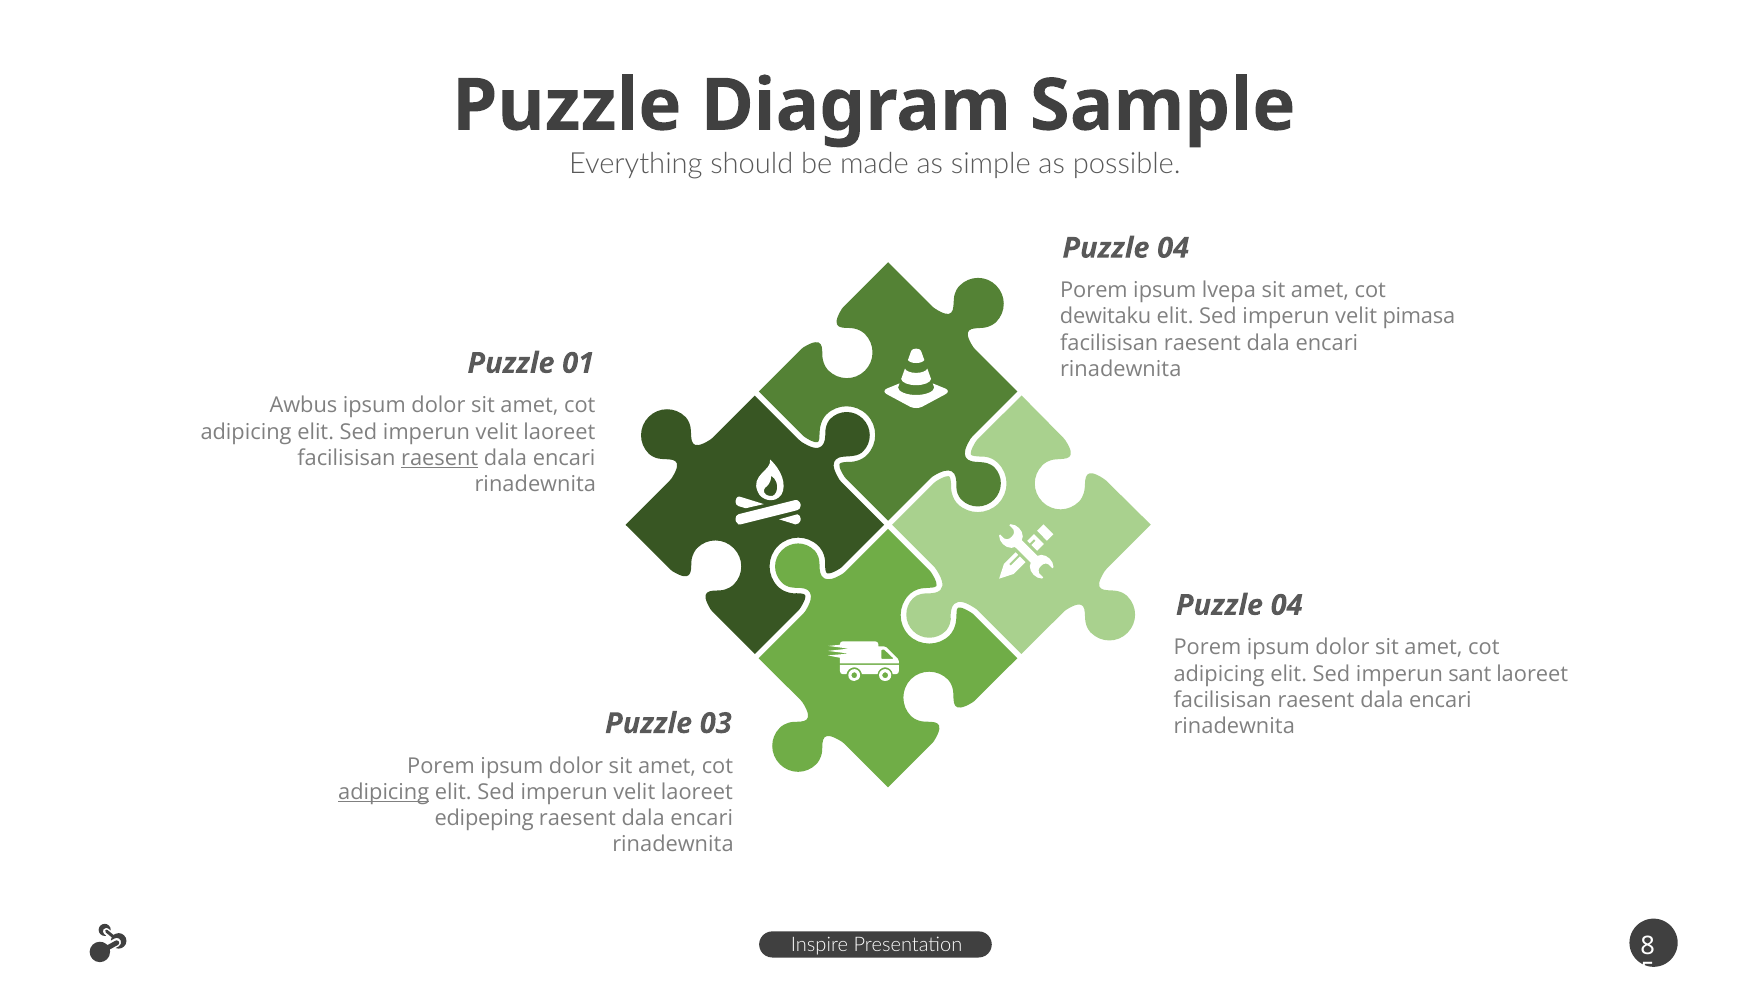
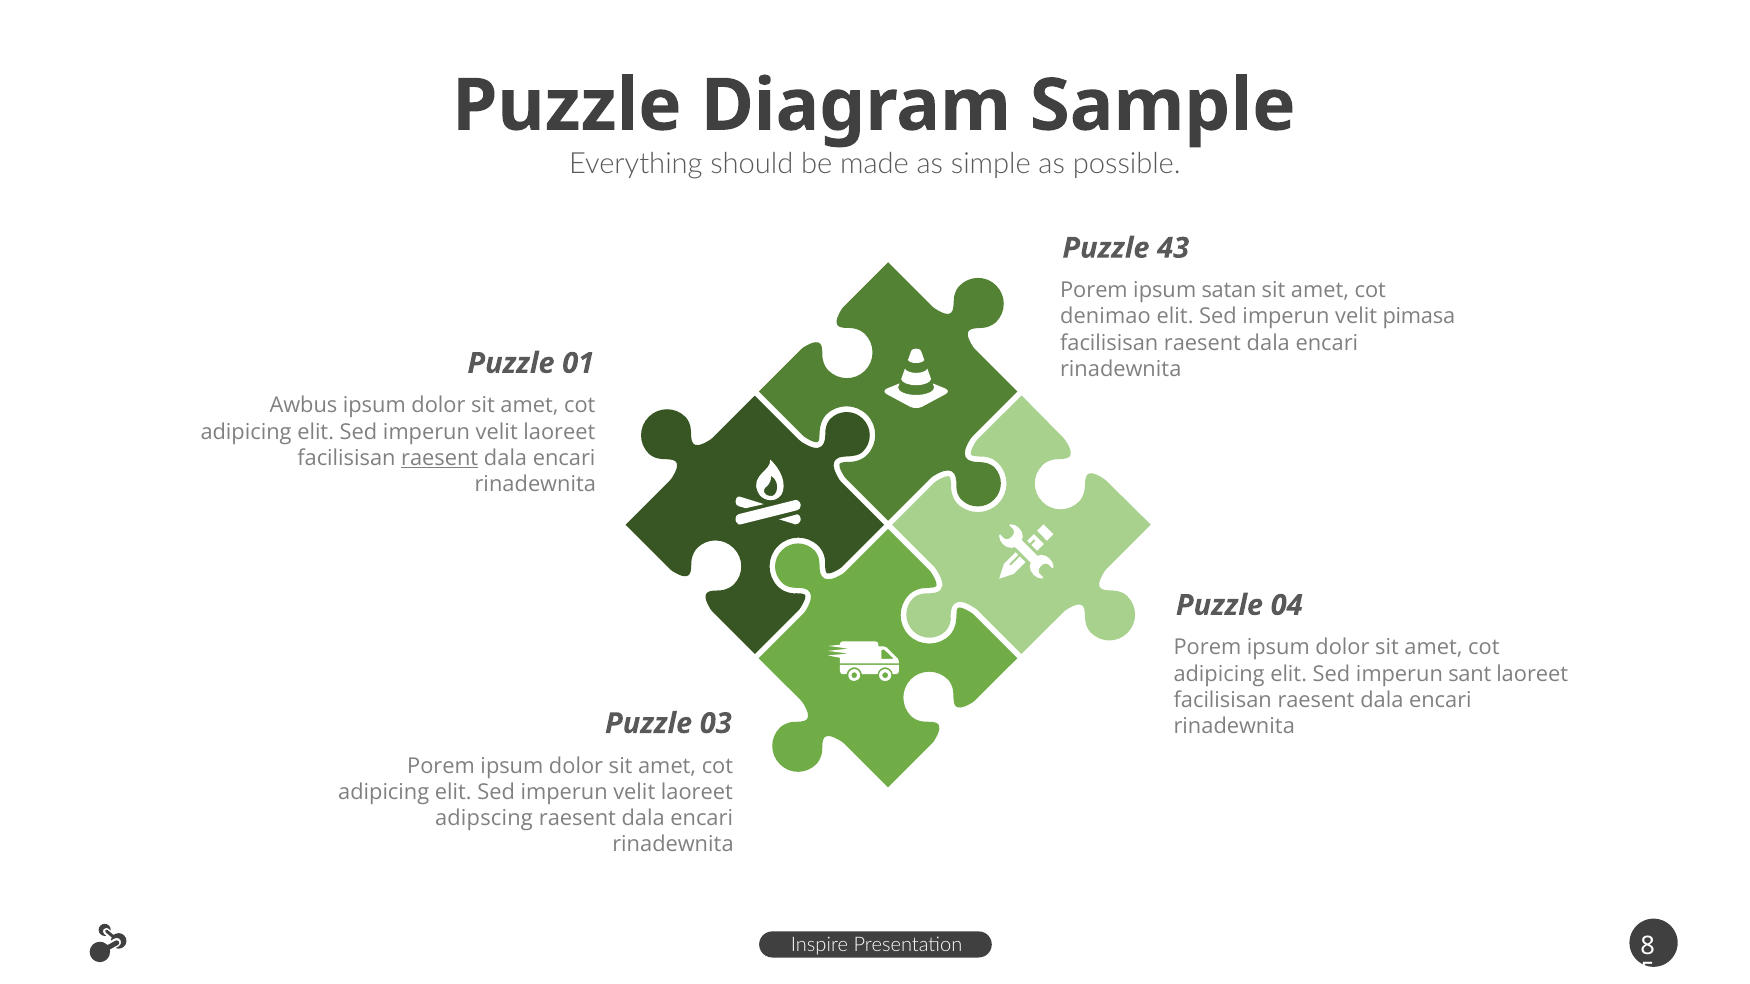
04 at (1173, 248): 04 -> 43
lvepa: lvepa -> satan
dewitaku: dewitaku -> denimao
adipicing at (384, 792) underline: present -> none
edipeping: edipeping -> adipscing
